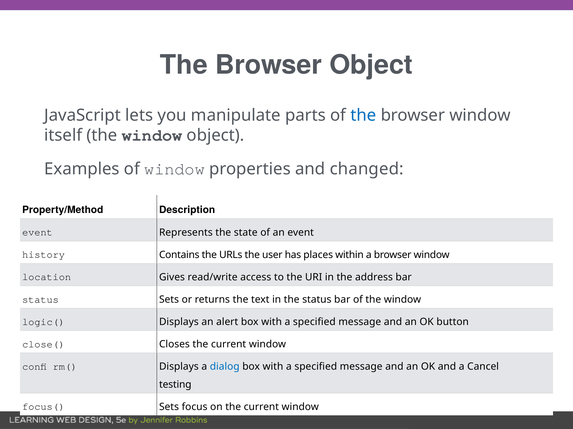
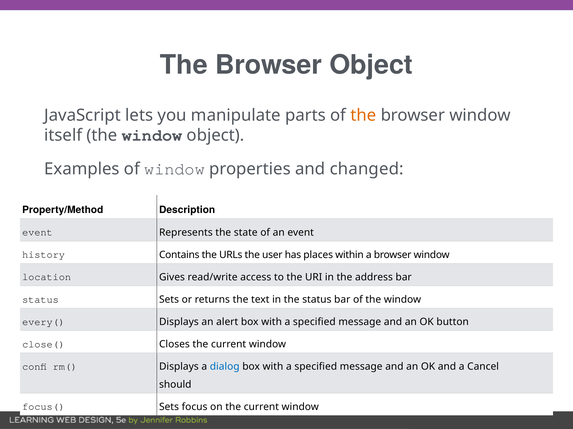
the at (363, 115) colour: blue -> orange
logic(: logic( -> every(
testing: testing -> should
